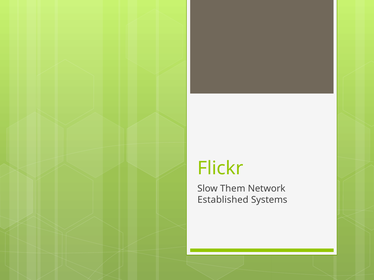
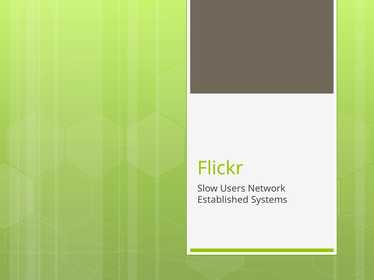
Them: Them -> Users
